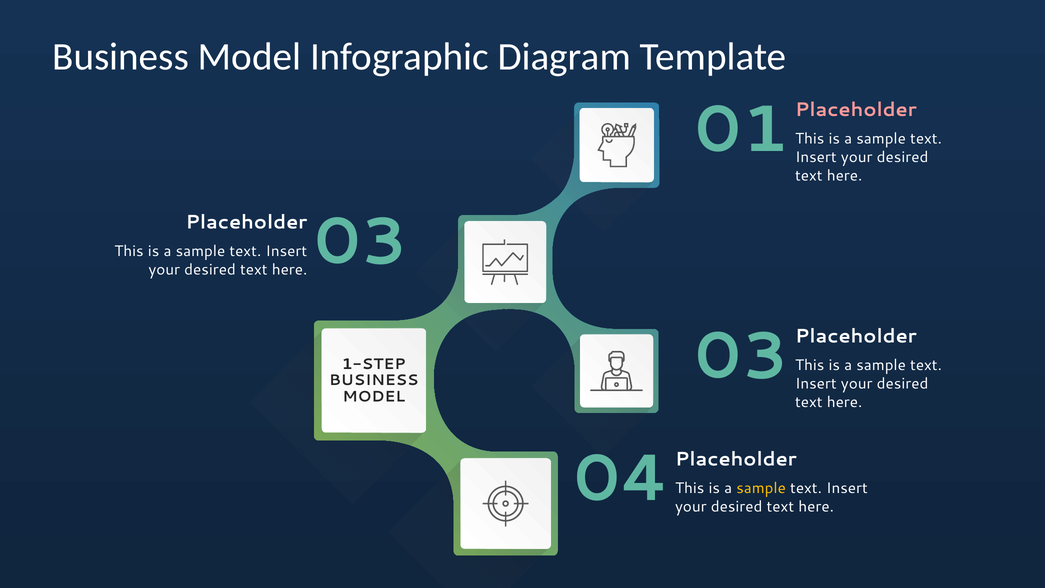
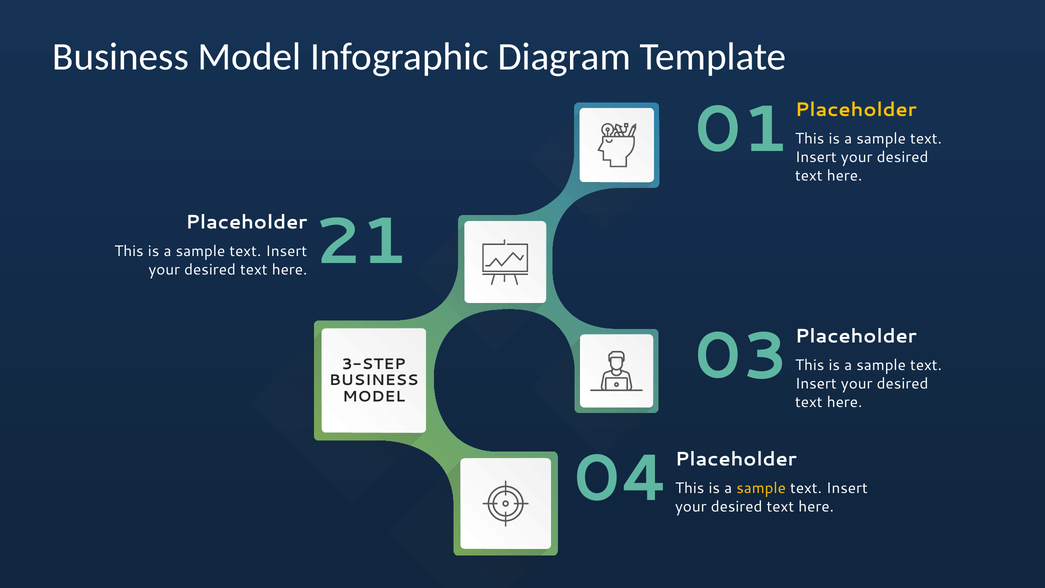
Placeholder at (856, 110) colour: pink -> yellow
03 at (361, 242): 03 -> 21
1-STEP: 1-STEP -> 3-STEP
